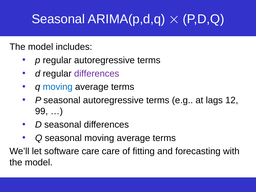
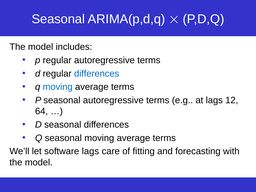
differences at (97, 74) colour: purple -> blue
99: 99 -> 64
software care: care -> lags
